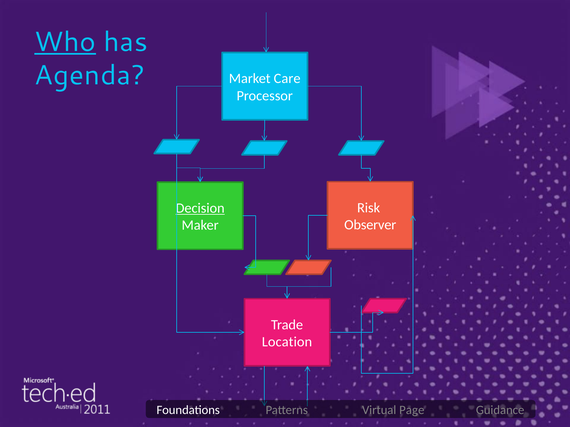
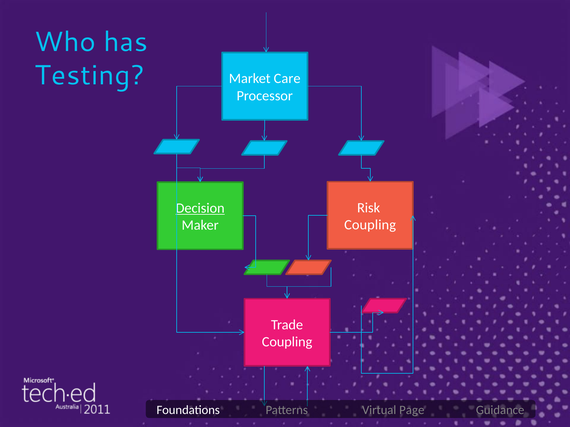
Who underline: present -> none
Agenda: Agenda -> Testing
Observer at (370, 225): Observer -> Coupling
Location at (287, 342): Location -> Coupling
